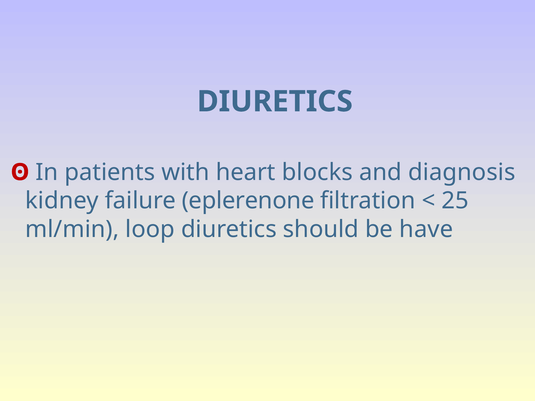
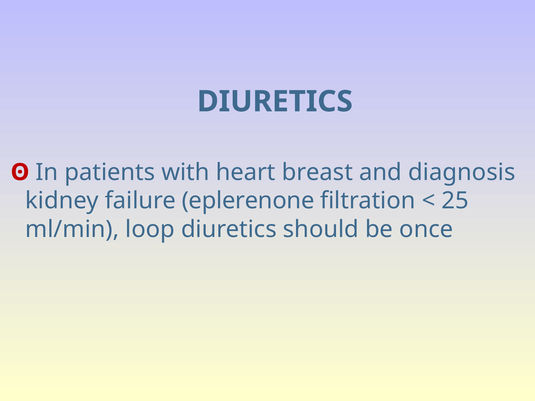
blocks: blocks -> breast
have: have -> once
